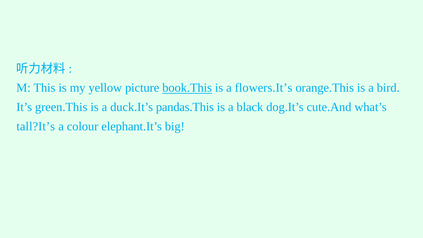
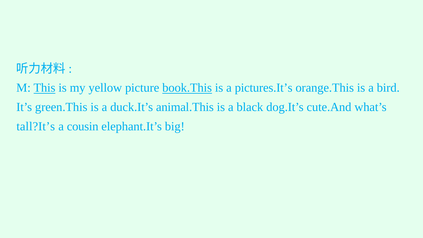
This underline: none -> present
flowers.It’s: flowers.It’s -> pictures.It’s
pandas.This: pandas.This -> animal.This
colour: colour -> cousin
